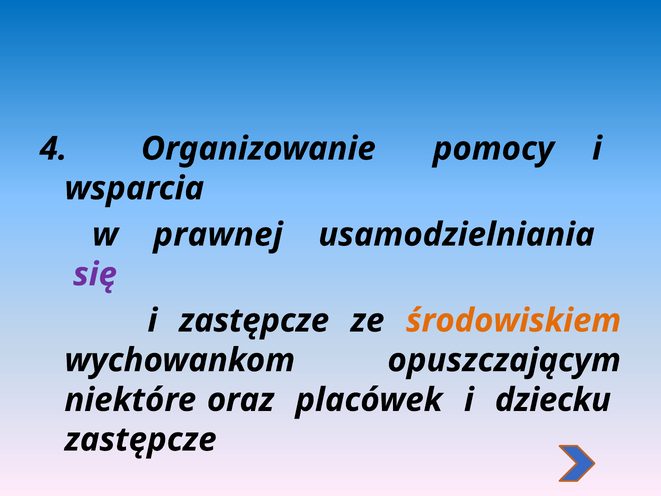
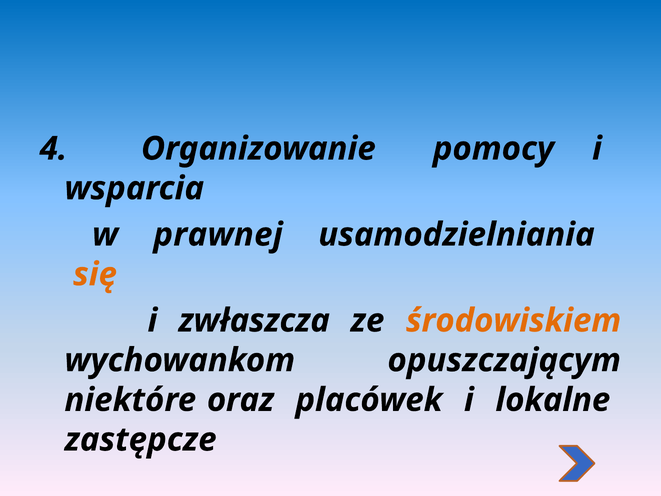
się colour: purple -> orange
i zastępcze: zastępcze -> zwłaszcza
dziecku: dziecku -> lokalne
